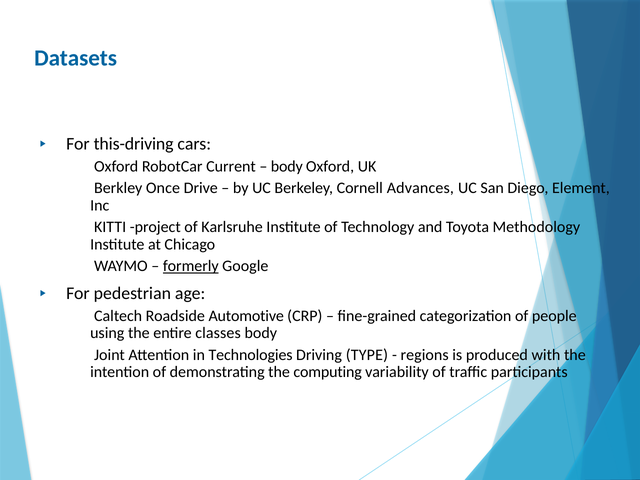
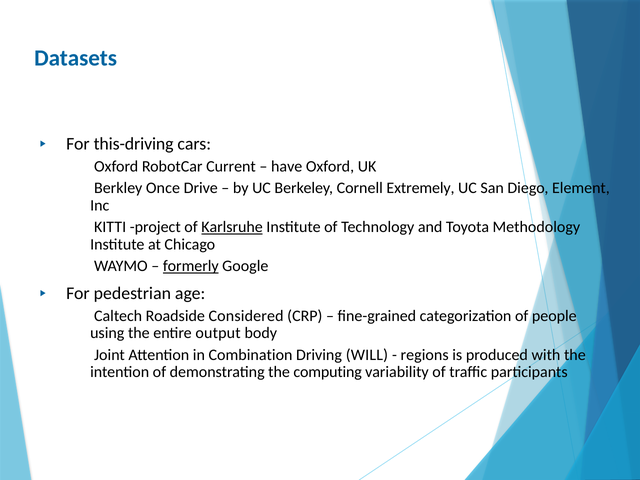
body at (287, 166): body -> have
Advances: Advances -> Extremely
Karlsruhe underline: none -> present
Automotive: Automotive -> Considered
classes: classes -> output
Technologies: Technologies -> Combination
TYPE: TYPE -> WILL
